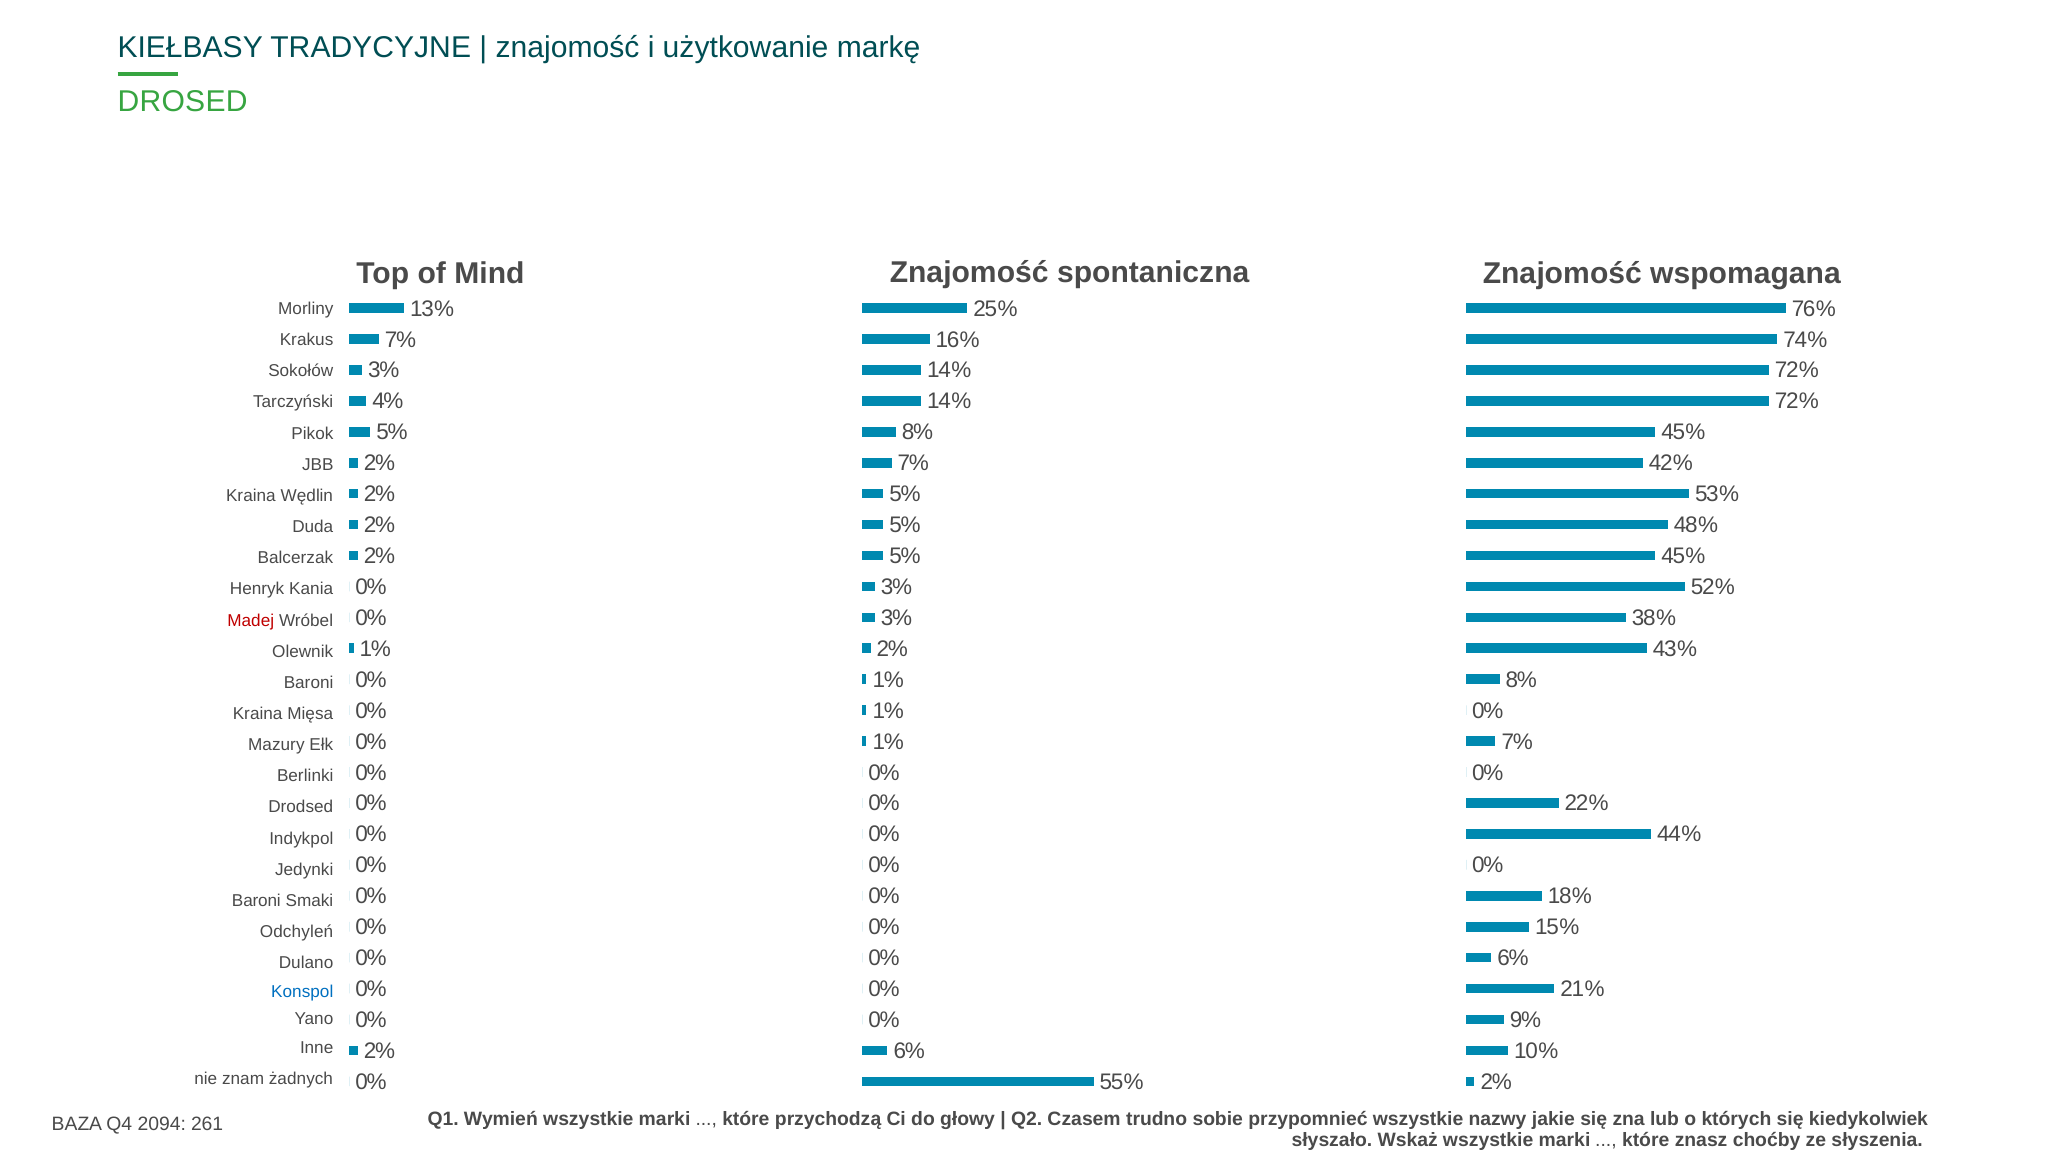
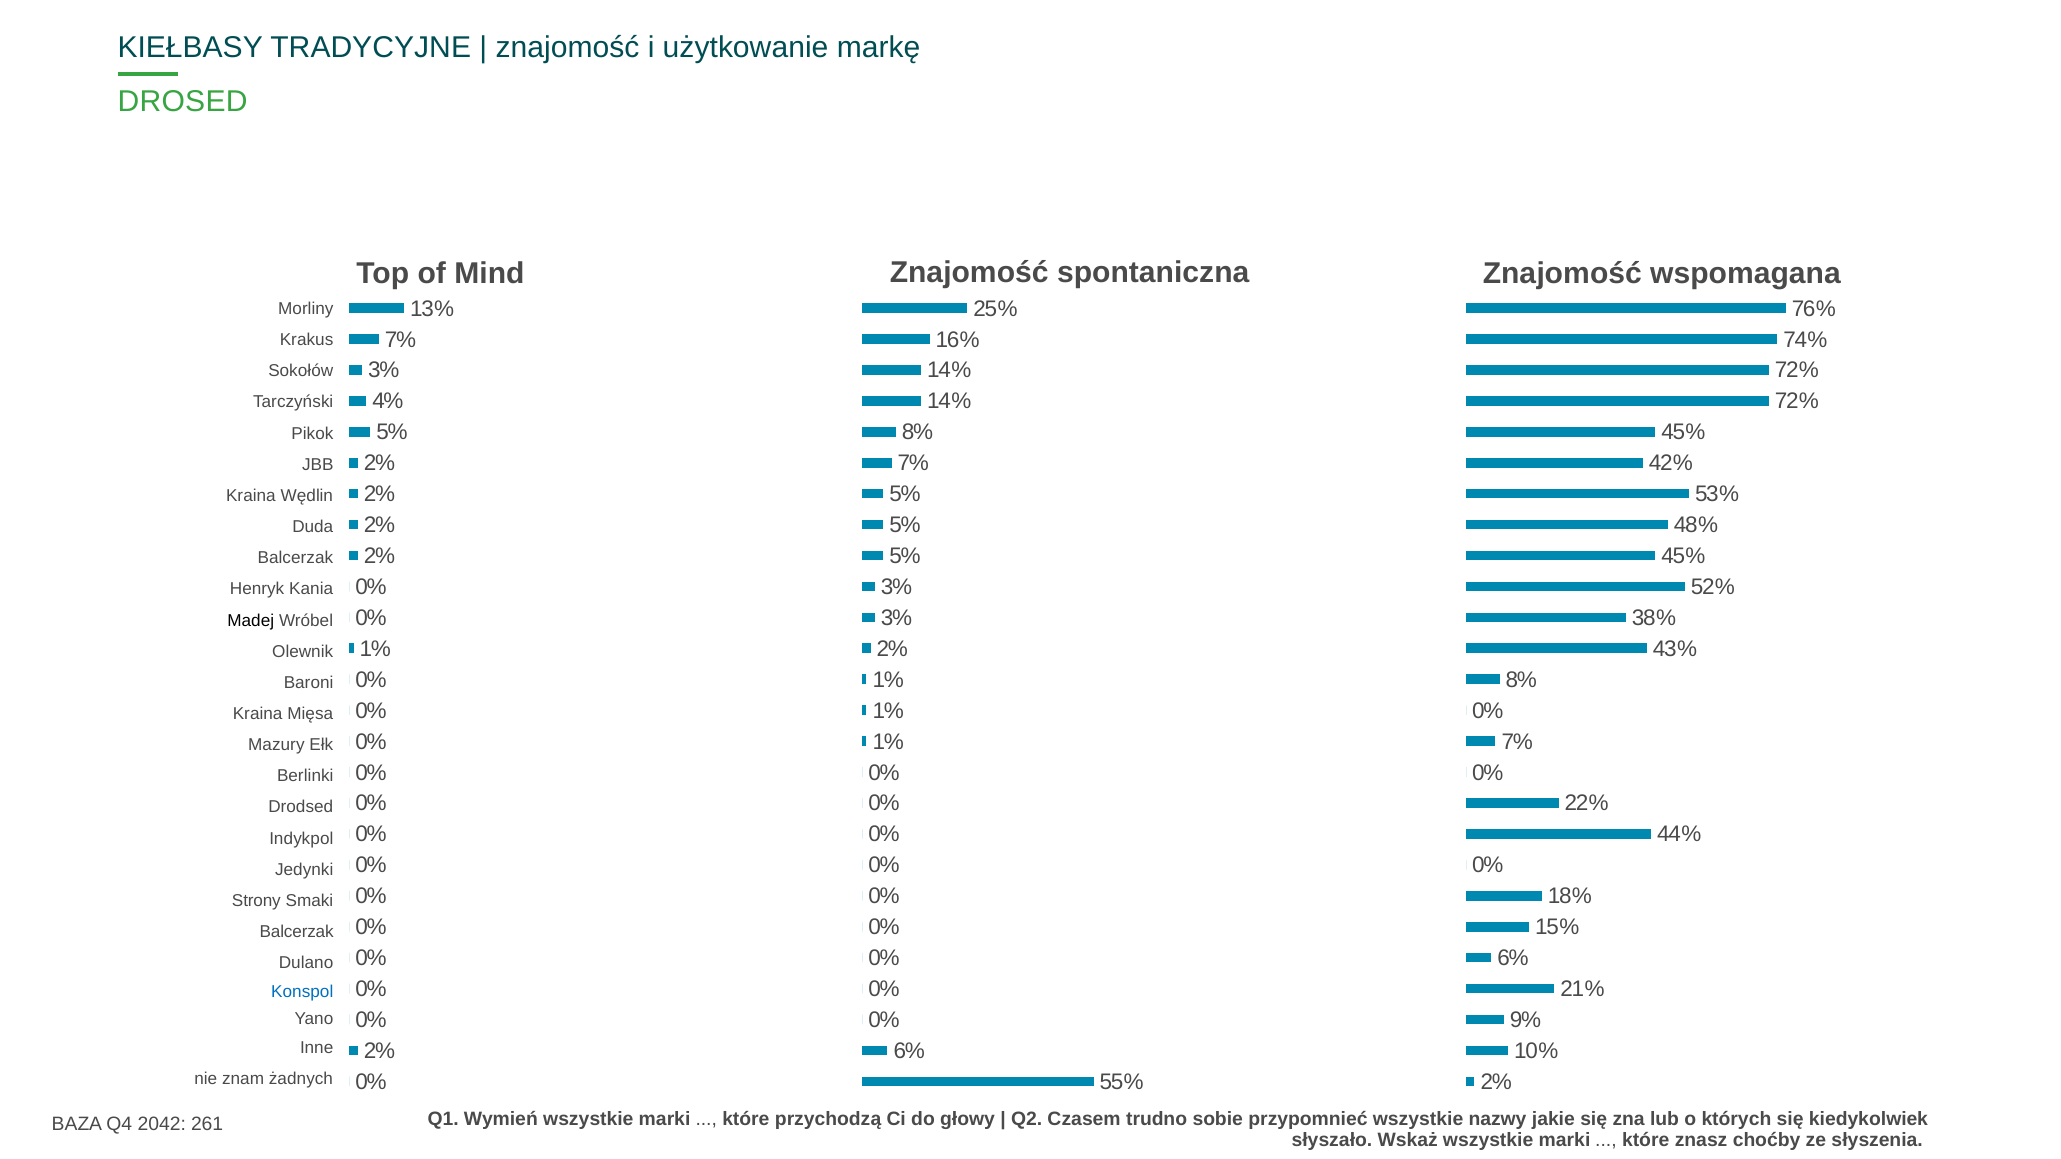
Madej colour: red -> black
Baroni at (256, 901): Baroni -> Strony
Odchyleń at (297, 932): Odchyleń -> Balcerzak
2094: 2094 -> 2042
